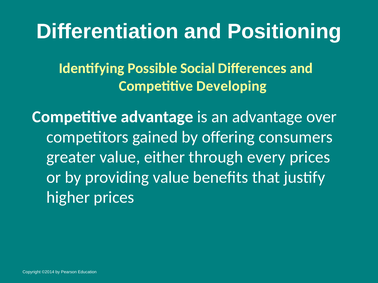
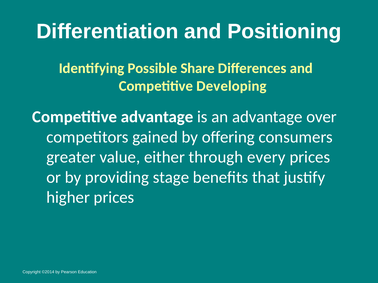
Social: Social -> Share
providing value: value -> stage
